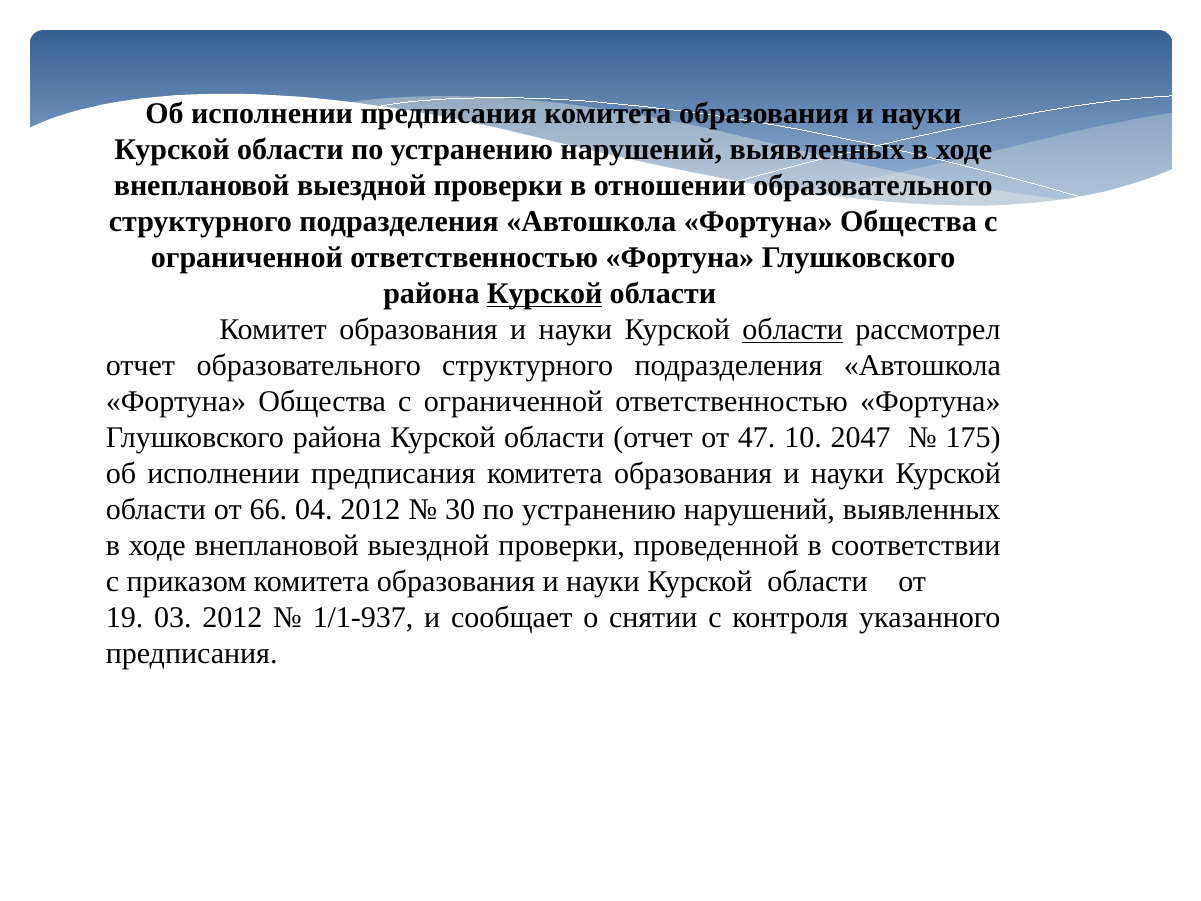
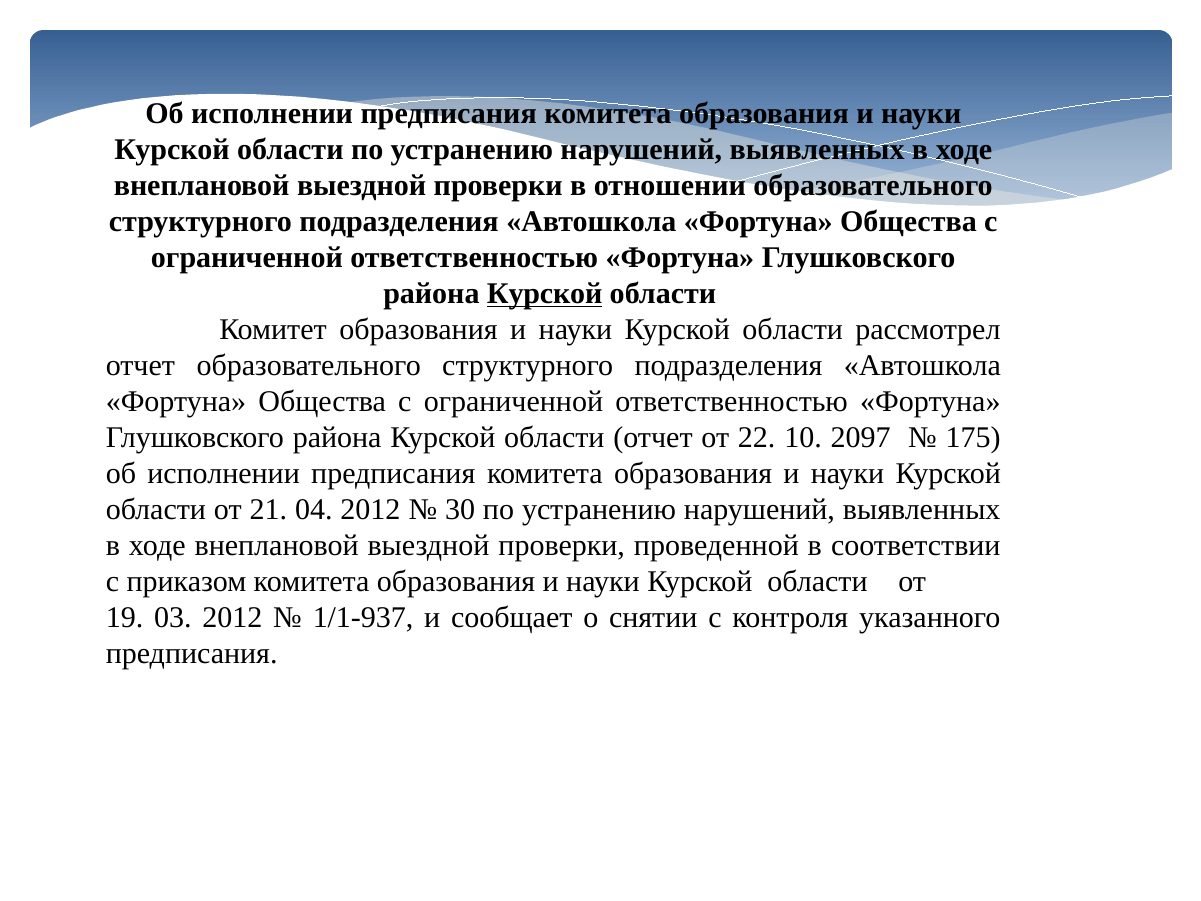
области at (793, 330) underline: present -> none
47: 47 -> 22
2047: 2047 -> 2097
66: 66 -> 21
